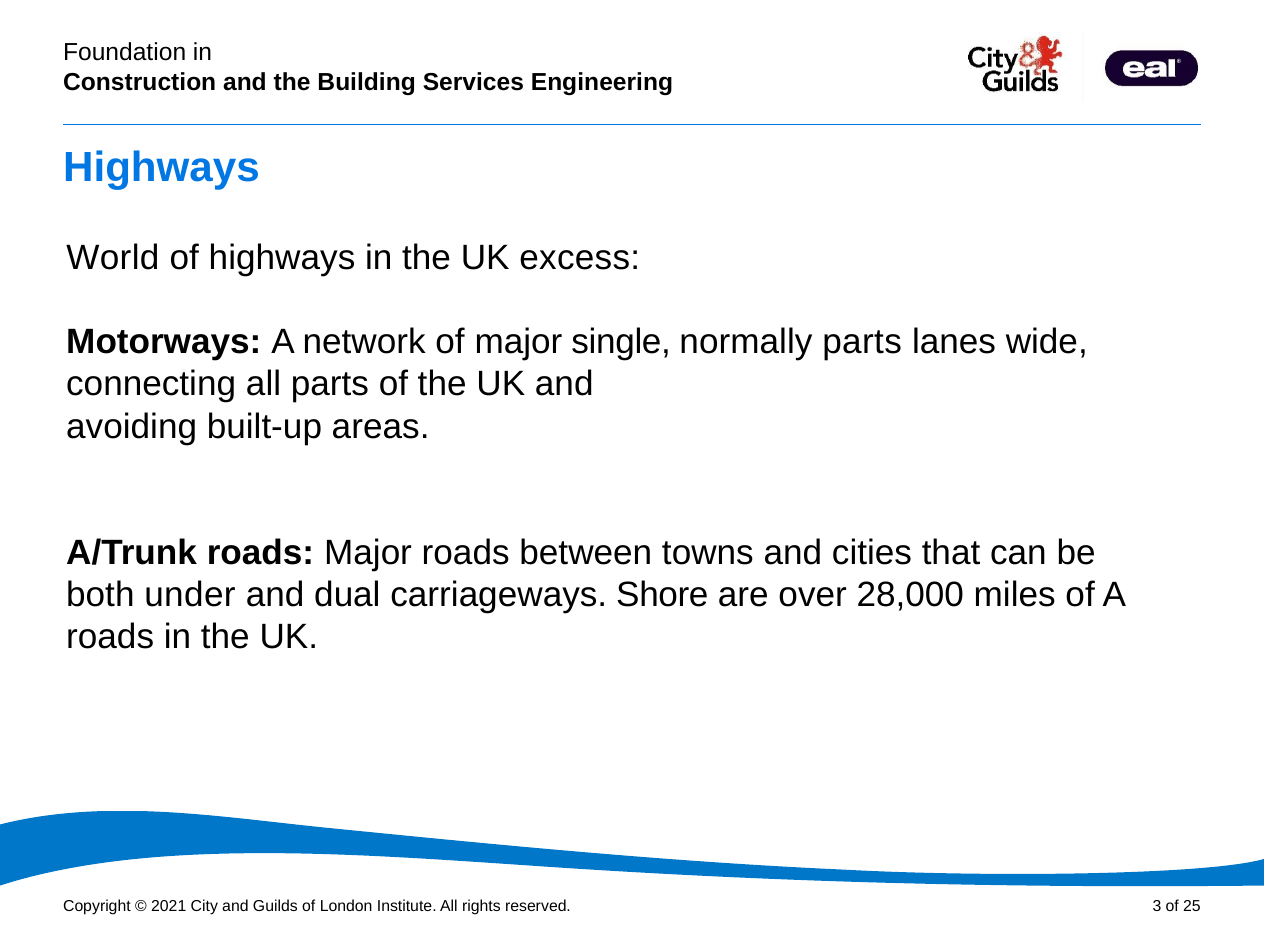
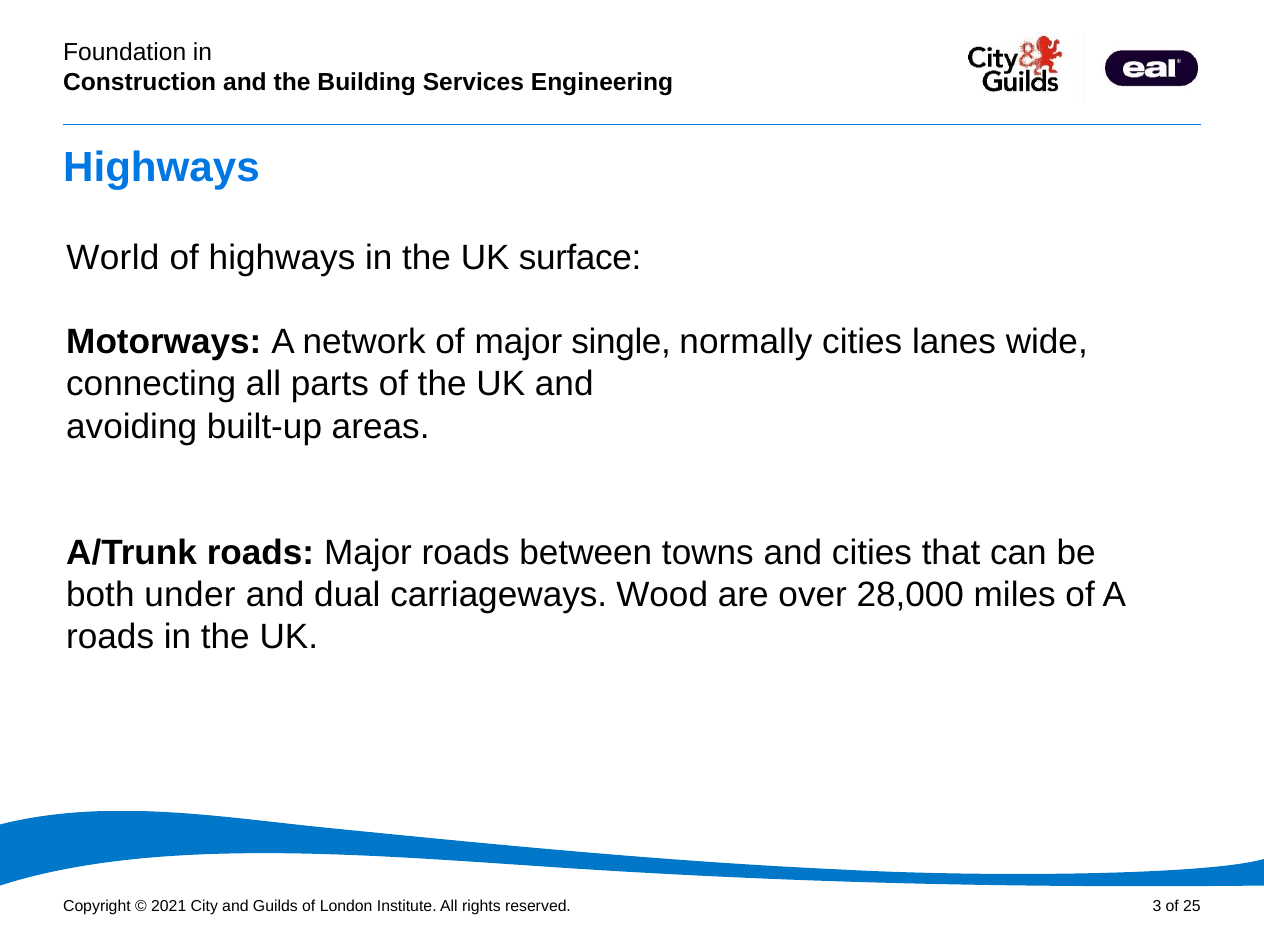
excess: excess -> surface
normally parts: parts -> cities
Shore: Shore -> Wood
